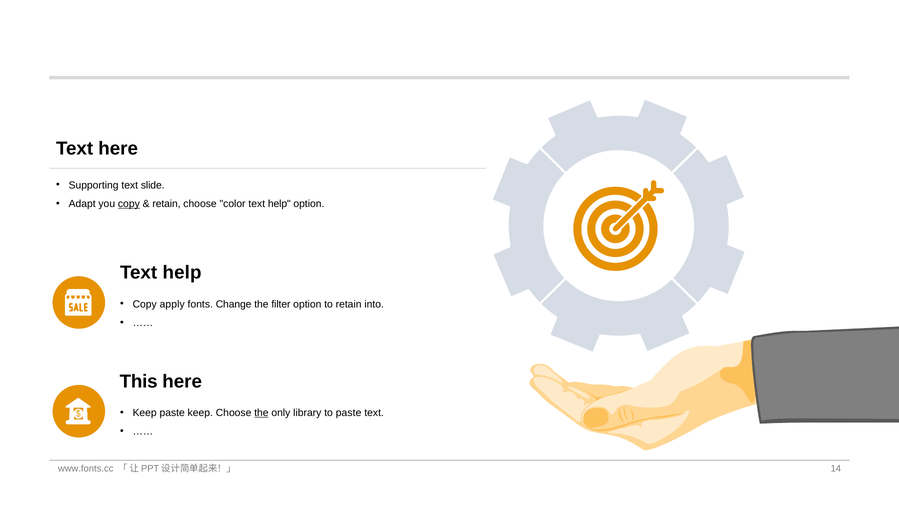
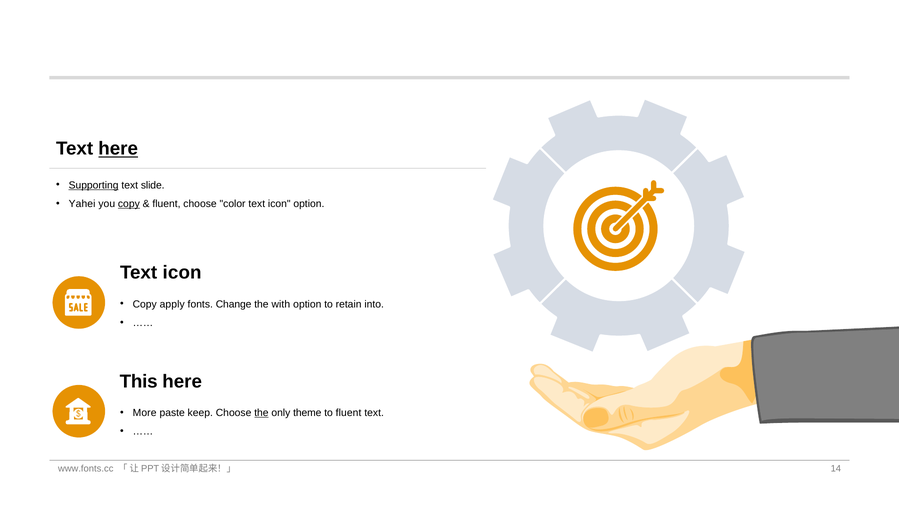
here at (118, 149) underline: none -> present
Supporting underline: none -> present
Adapt: Adapt -> Yahei
retain at (166, 204): retain -> fluent
help at (279, 204): help -> icon
help at (182, 273): help -> icon
filter: filter -> with
Keep at (145, 413): Keep -> More
library: library -> theme
to paste: paste -> fluent
